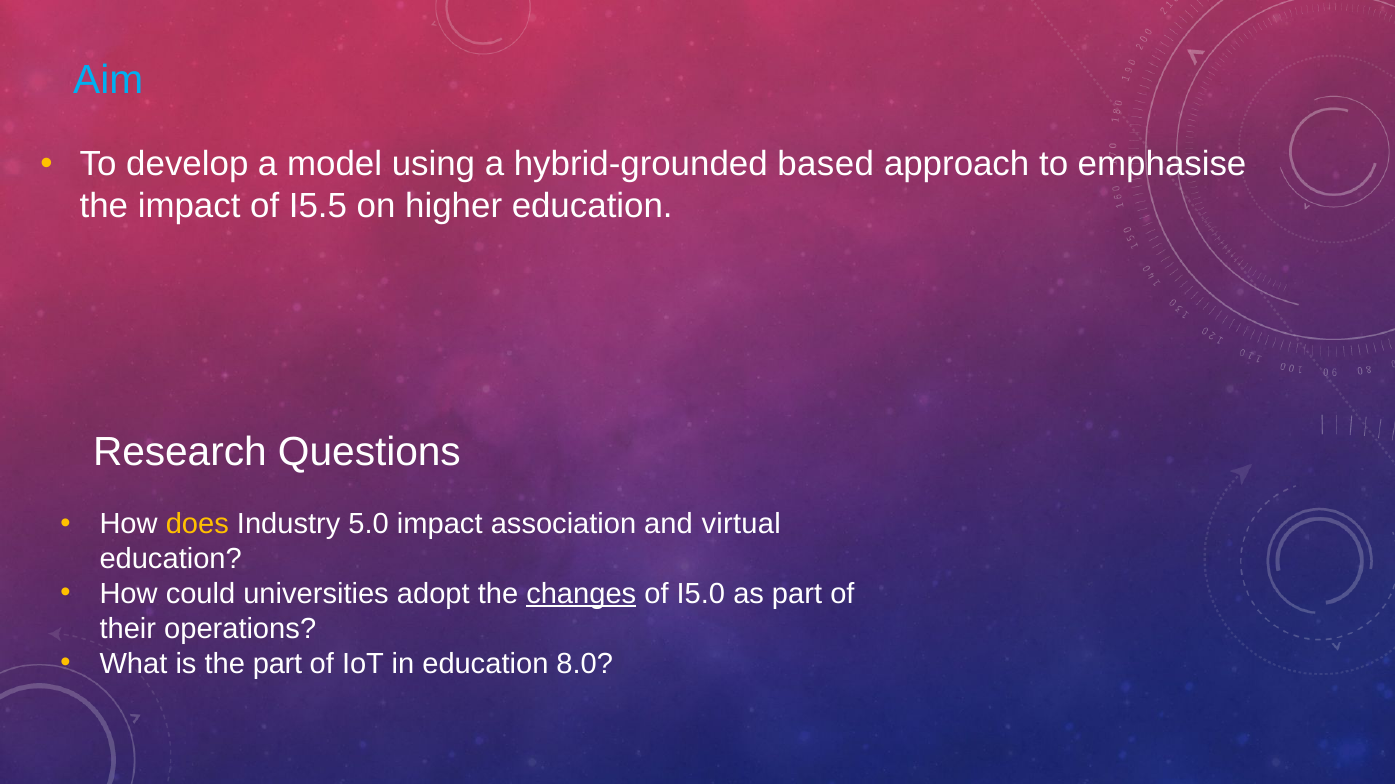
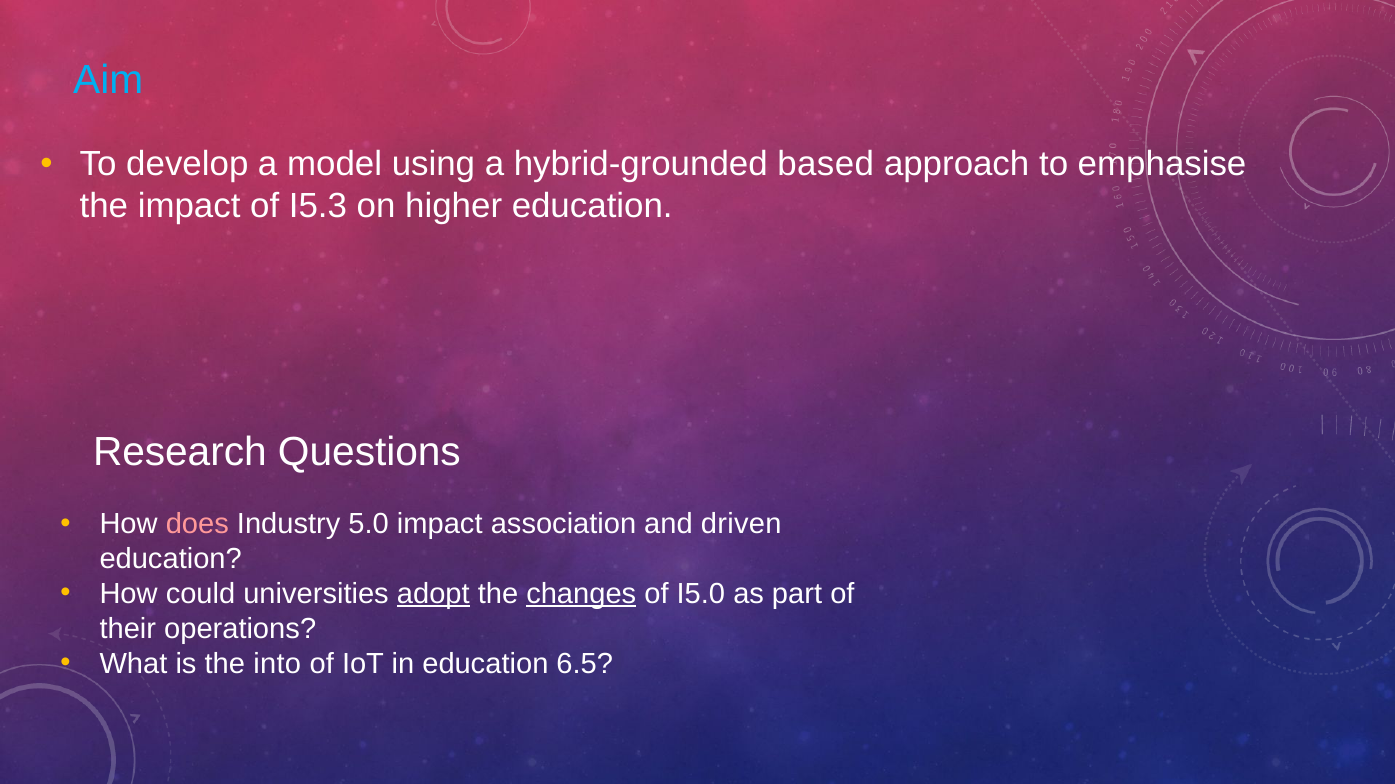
I5.5: I5.5 -> I5.3
does colour: yellow -> pink
virtual: virtual -> driven
adopt underline: none -> present
the part: part -> into
8.0: 8.0 -> 6.5
